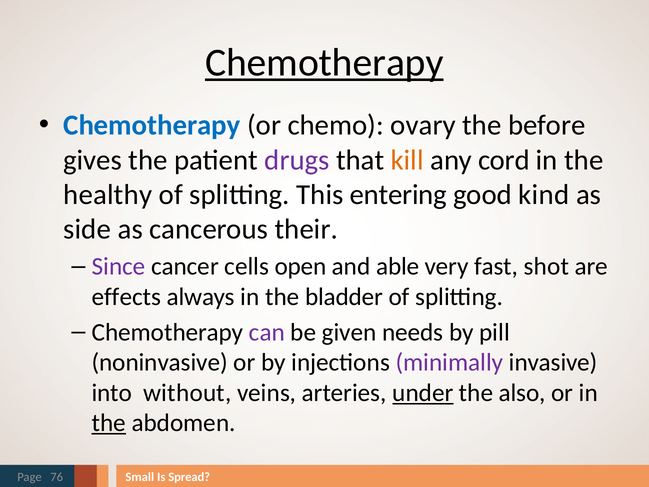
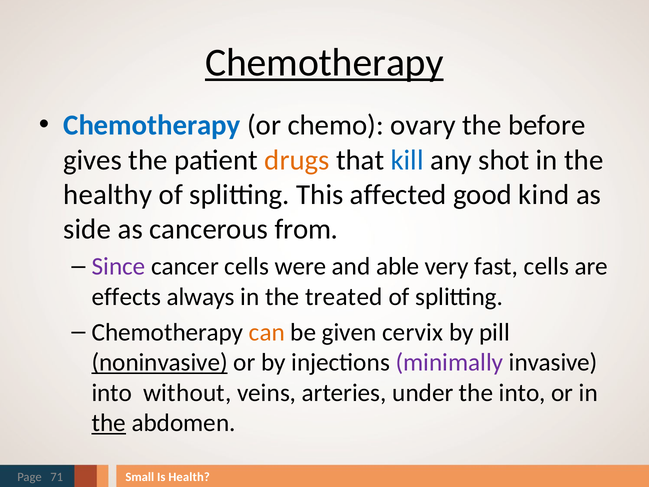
drugs colour: purple -> orange
kill colour: orange -> blue
cord: cord -> shot
entering: entering -> affected
their: their -> from
open: open -> were
fast shot: shot -> cells
bladder: bladder -> treated
can colour: purple -> orange
needs: needs -> cervix
noninvasive underline: none -> present
under underline: present -> none
the also: also -> into
76: 76 -> 71
Spread: Spread -> Health
